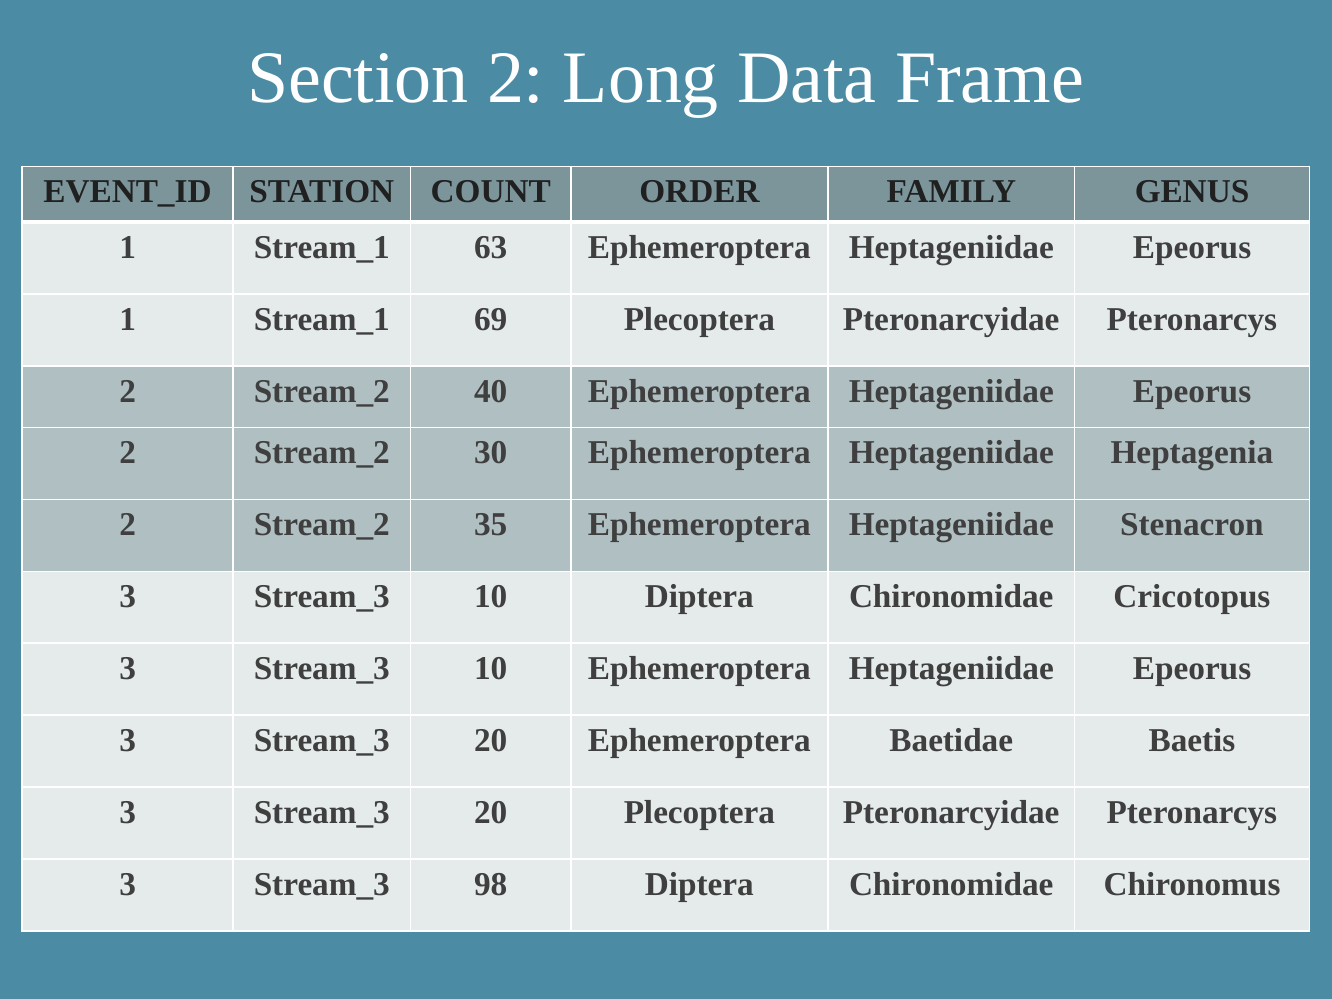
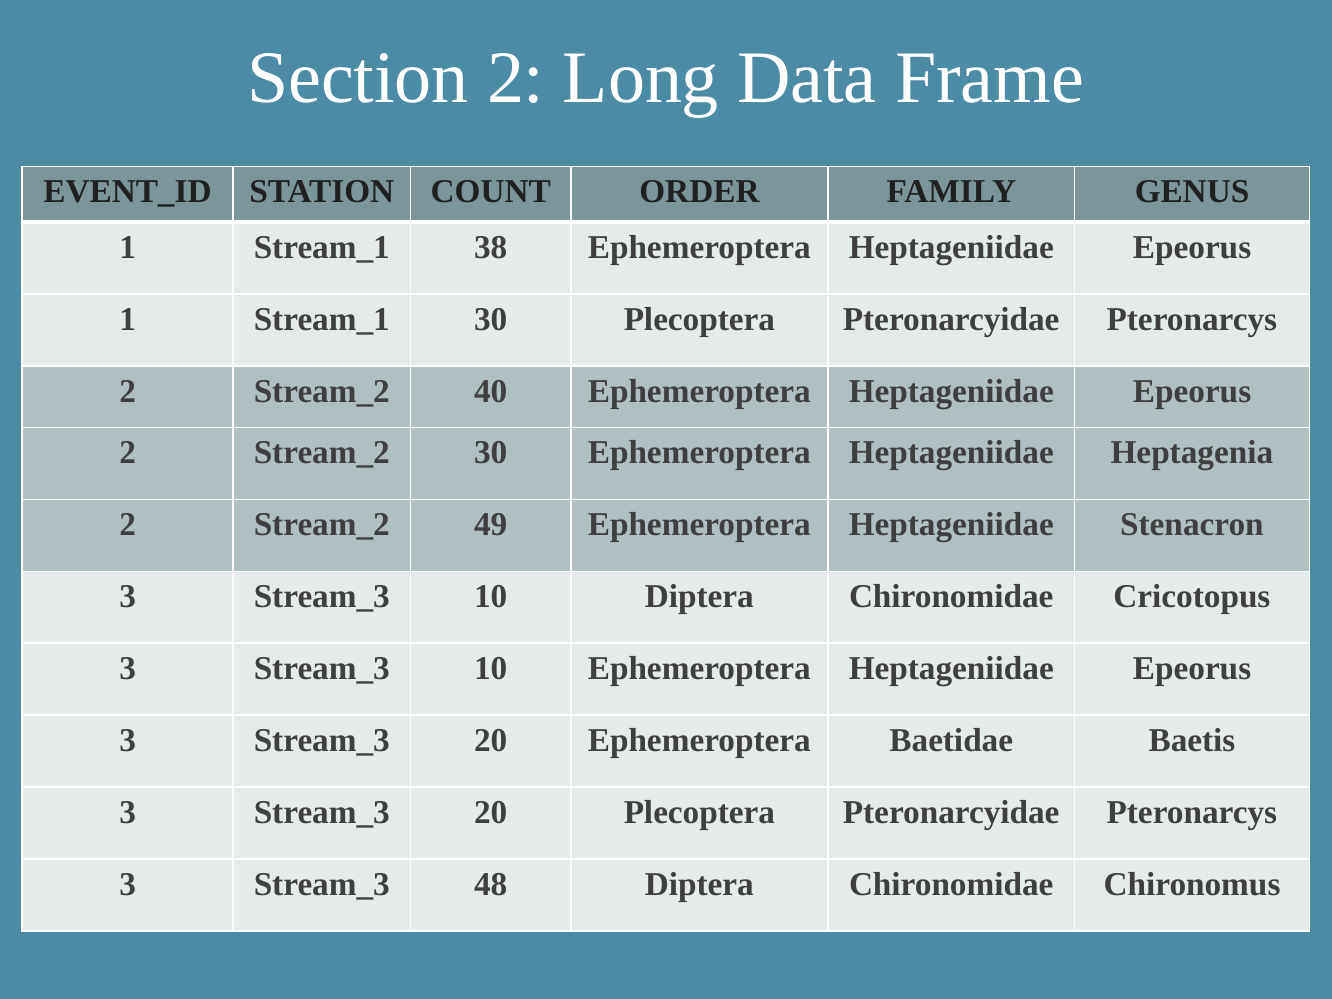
63: 63 -> 38
69 at (491, 319): 69 -> 30
35: 35 -> 49
98: 98 -> 48
